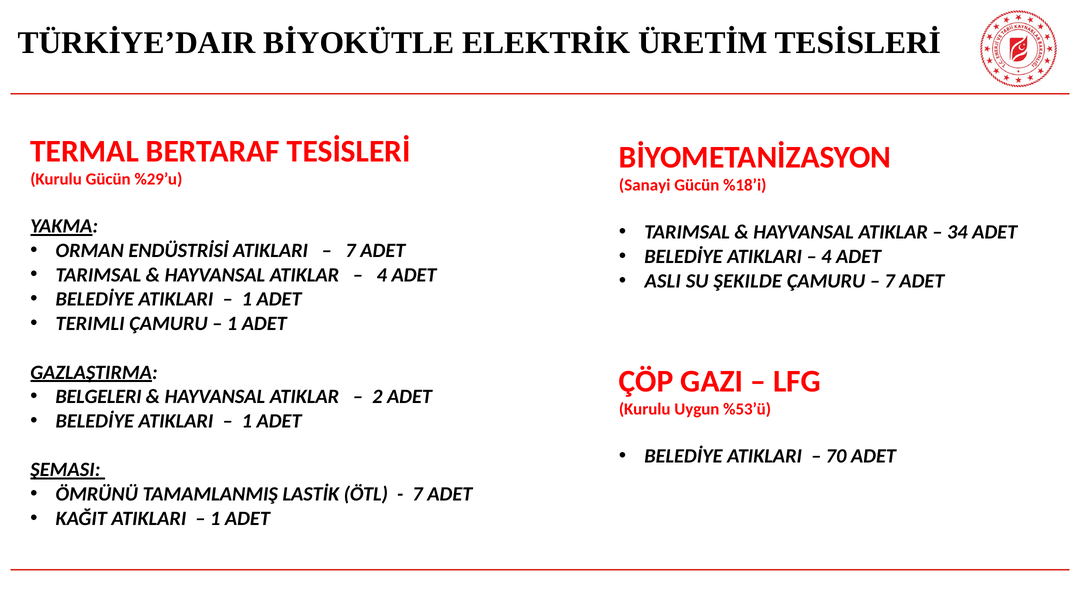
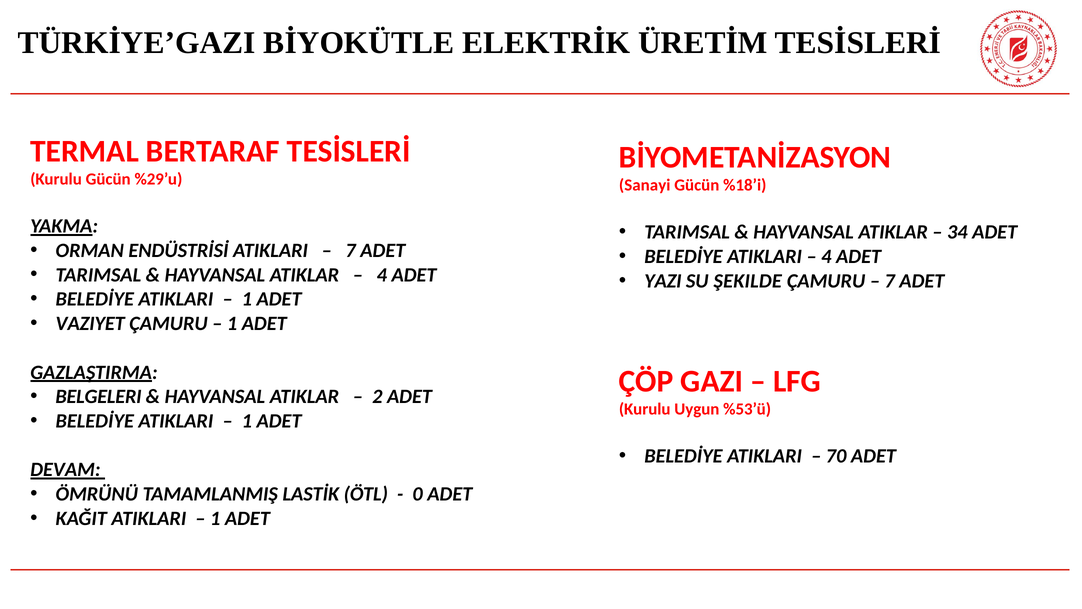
TÜRKİYE’DAIR: TÜRKİYE’DAIR -> TÜRKİYE’GAZI
ASLI: ASLI -> YAZI
TERIMLI: TERIMLI -> VAZIYET
ŞEMASI: ŞEMASI -> DEVAM
7 at (418, 494): 7 -> 0
